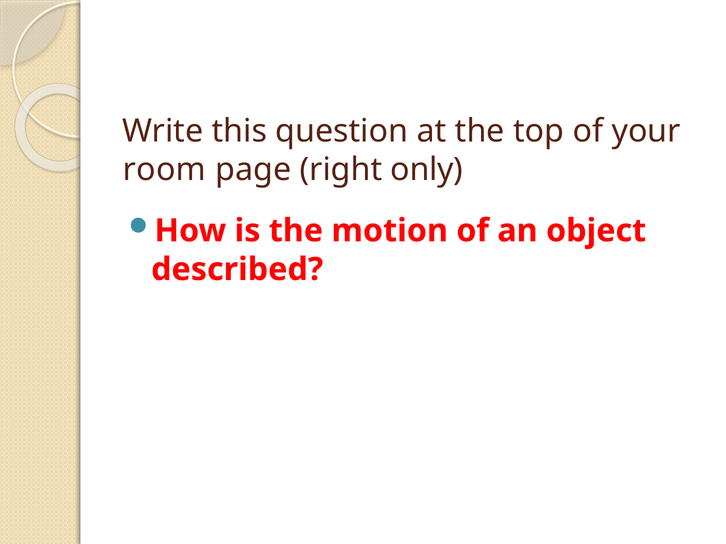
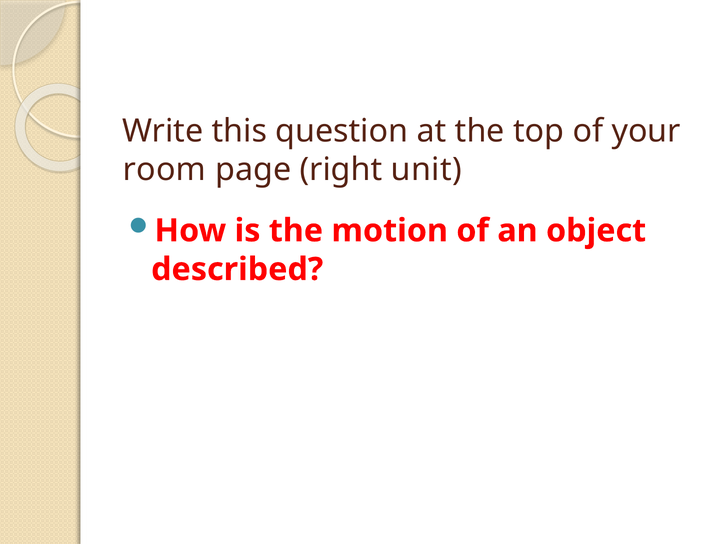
only: only -> unit
